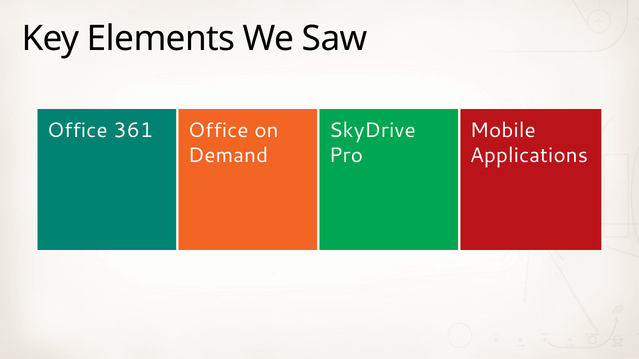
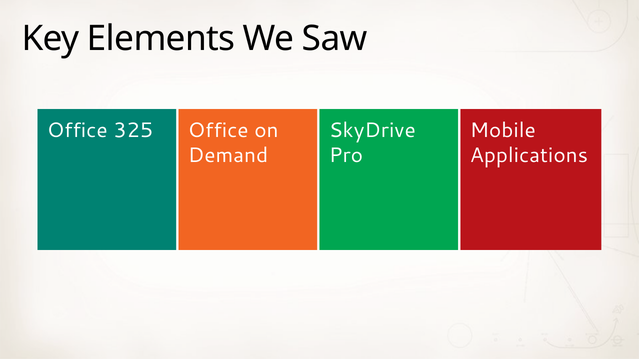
361: 361 -> 325
